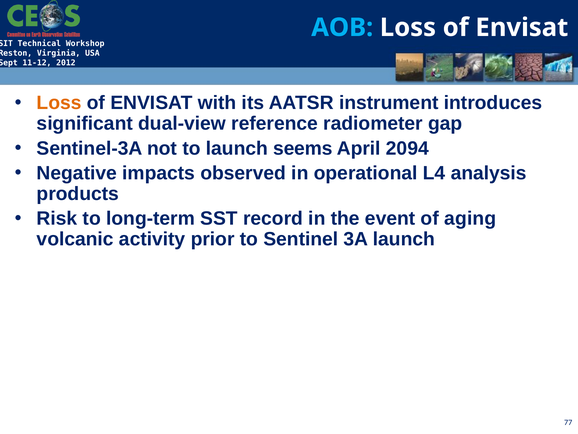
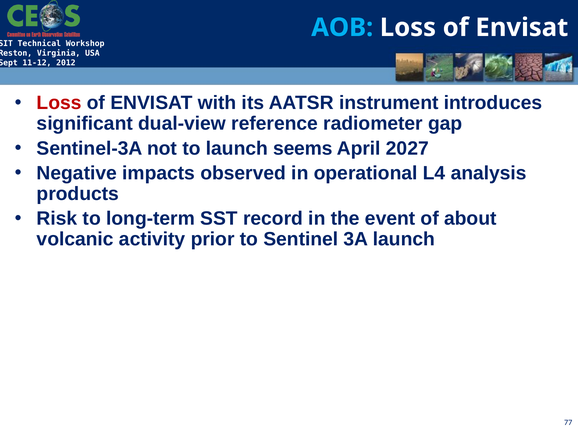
Loss at (59, 103) colour: orange -> red
2094: 2094 -> 2027
aging: aging -> about
